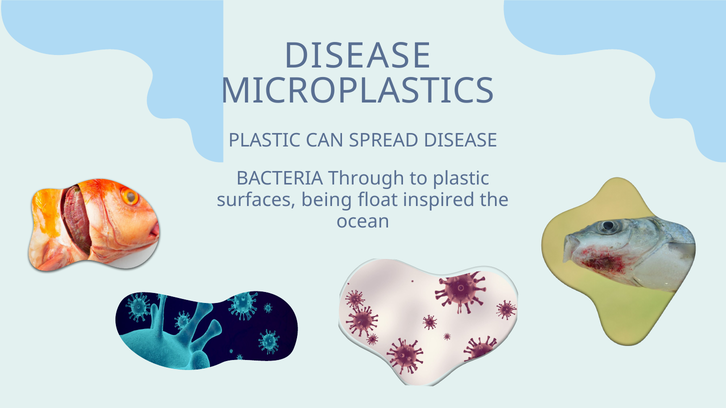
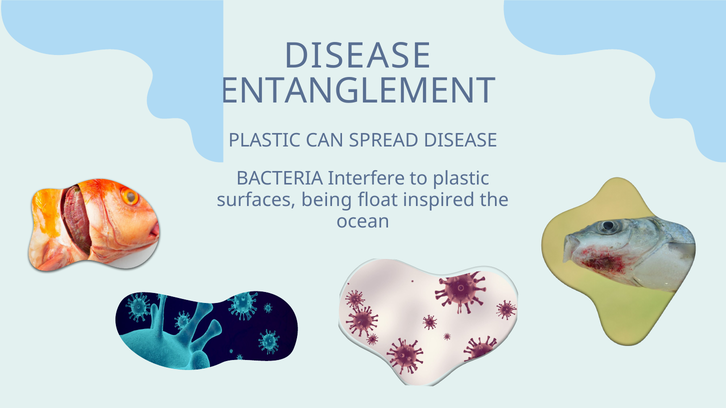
MICROPLASTICS: MICROPLASTICS -> ENTANGLEMENT
Through: Through -> Interfere
